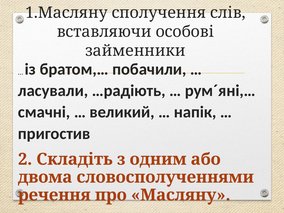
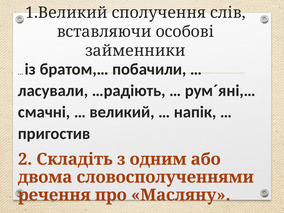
1.Масляну: 1.Масляну -> 1.Великий
